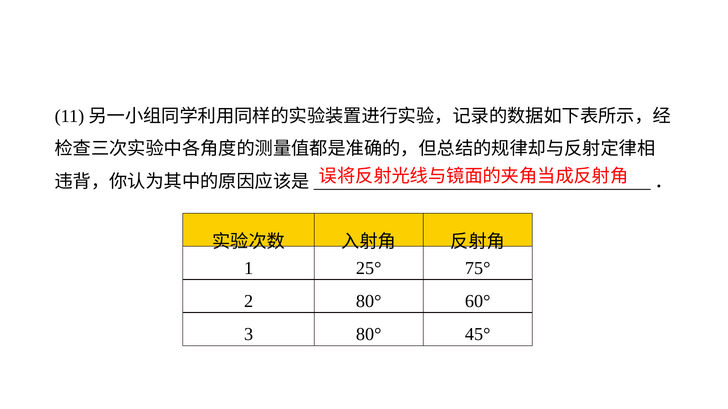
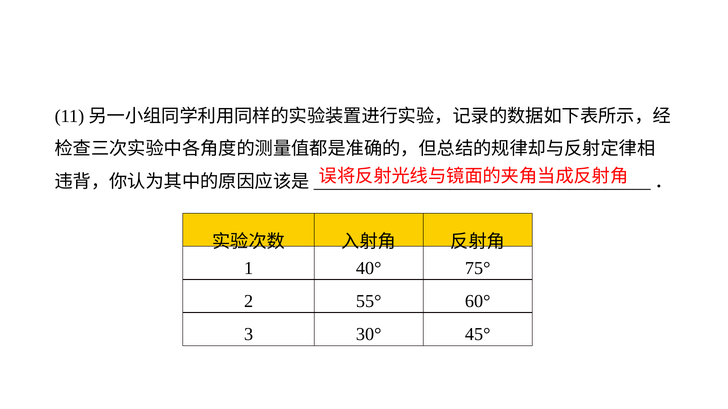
25°: 25° -> 40°
2 80°: 80° -> 55°
3 80°: 80° -> 30°
